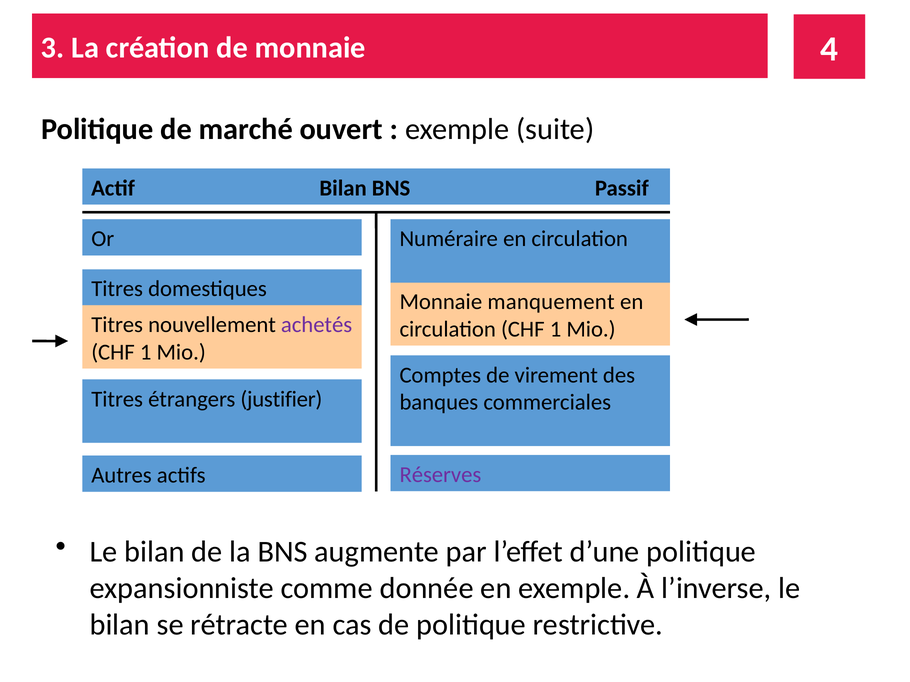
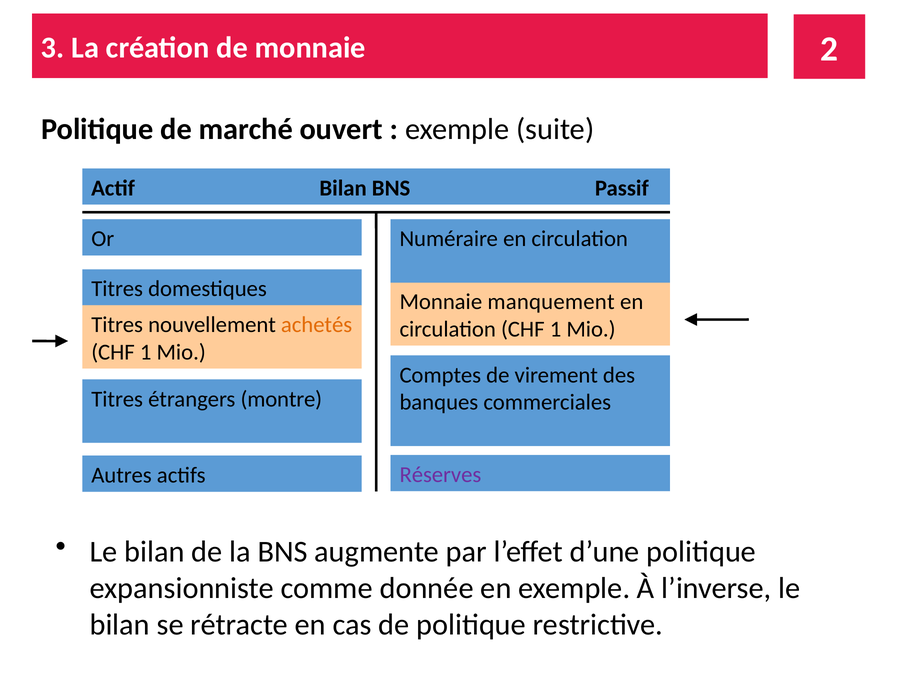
4: 4 -> 2
achetés colour: purple -> orange
justifier: justifier -> montre
